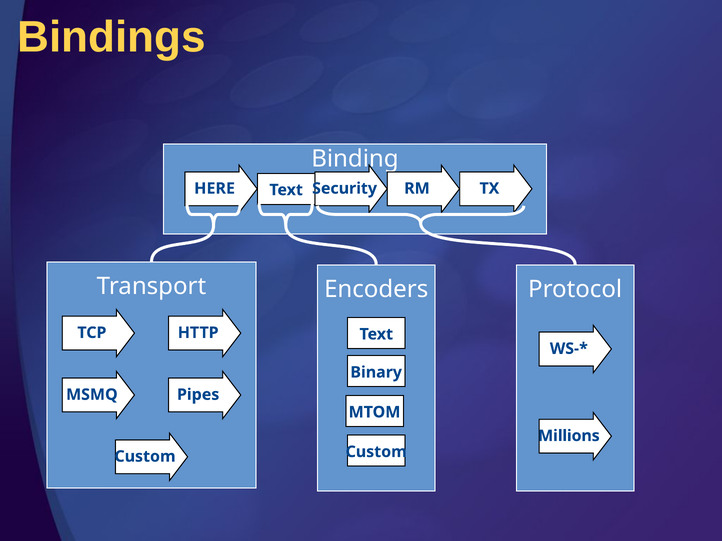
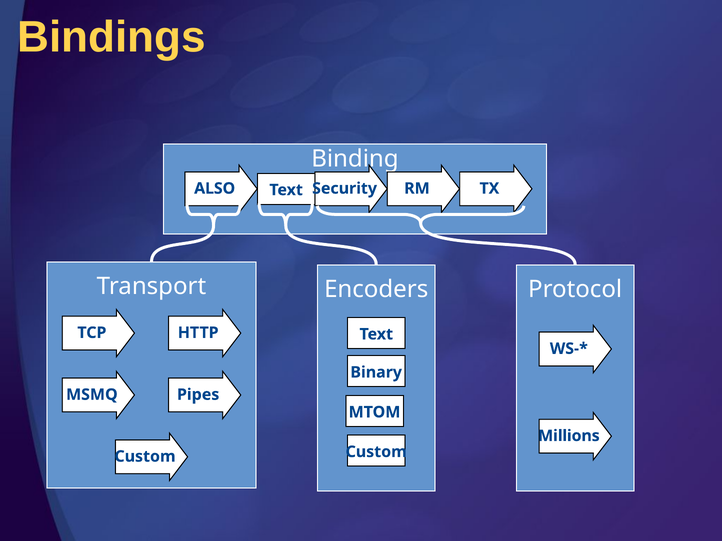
HERE: HERE -> ALSO
